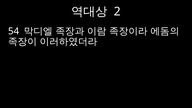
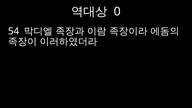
2: 2 -> 0
